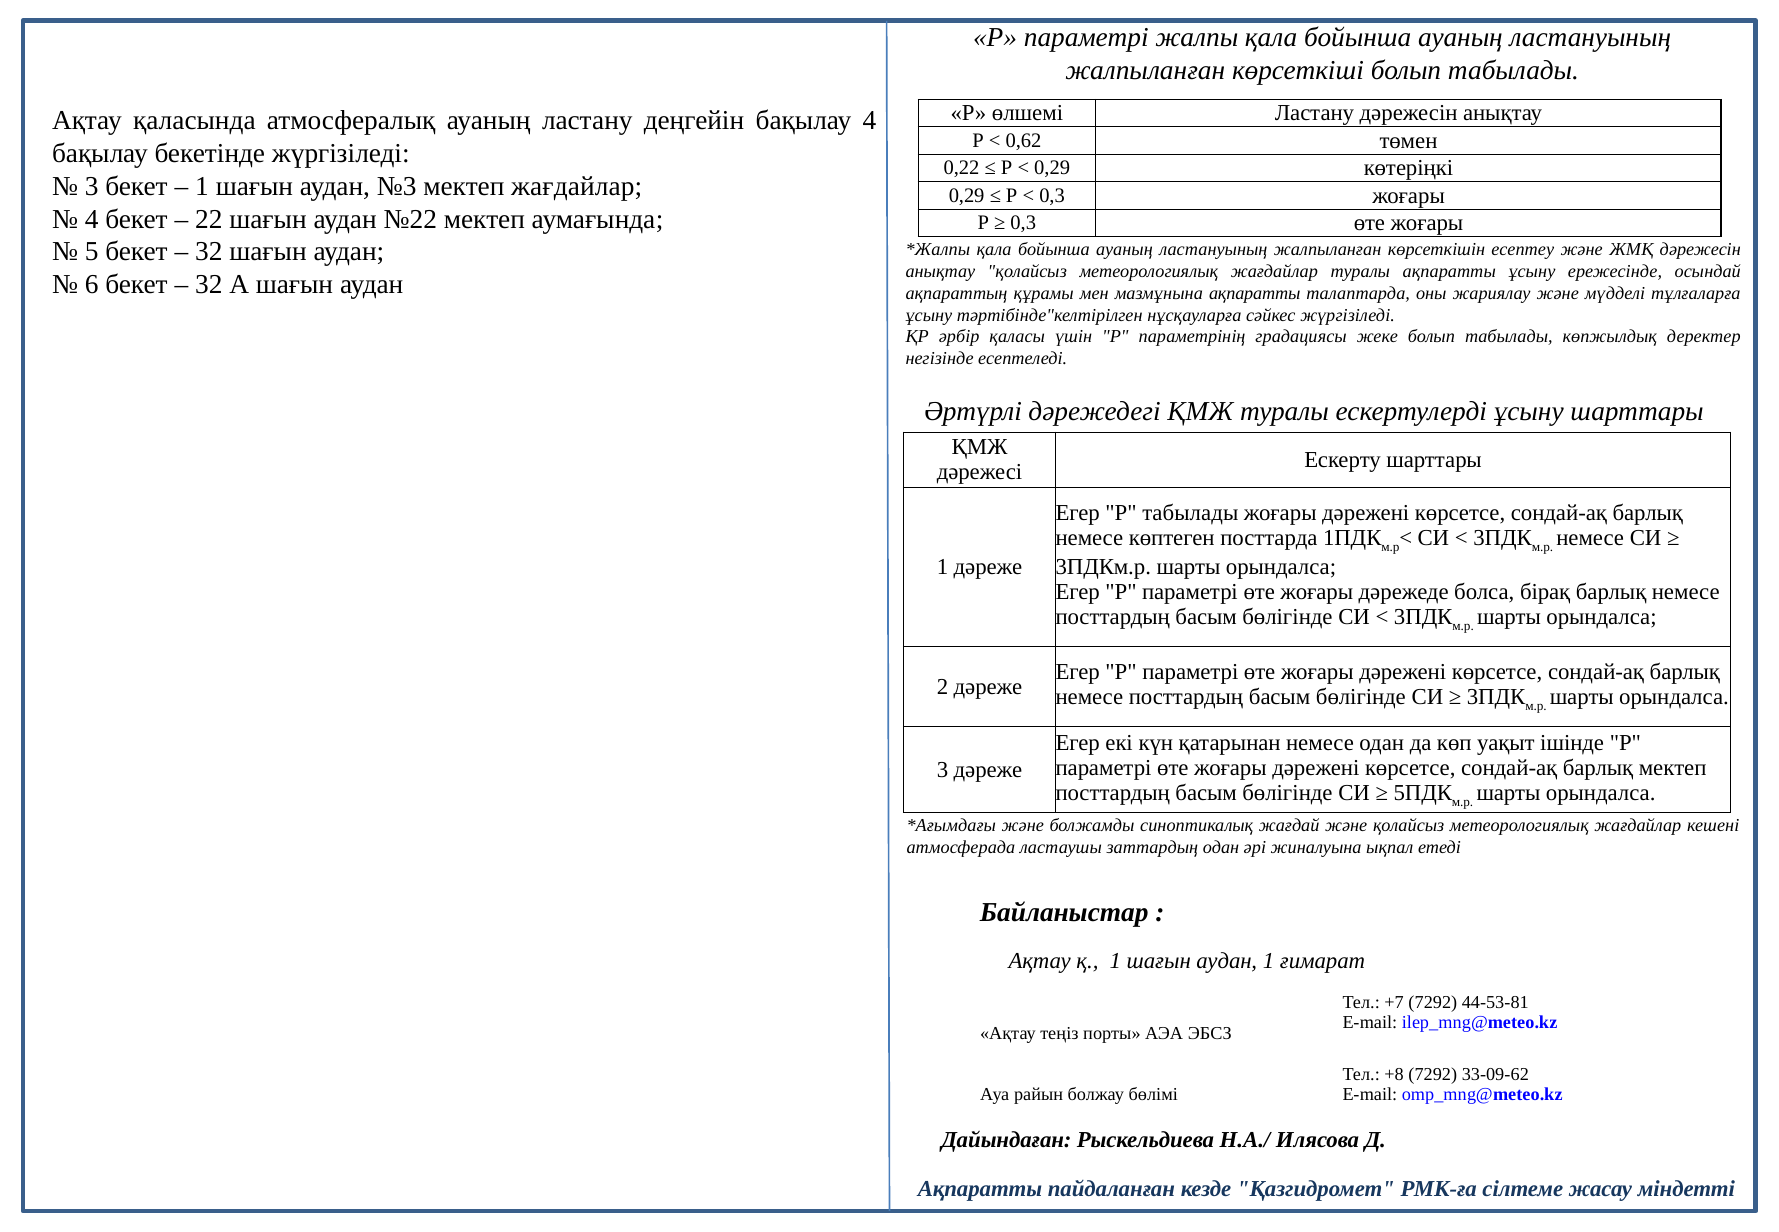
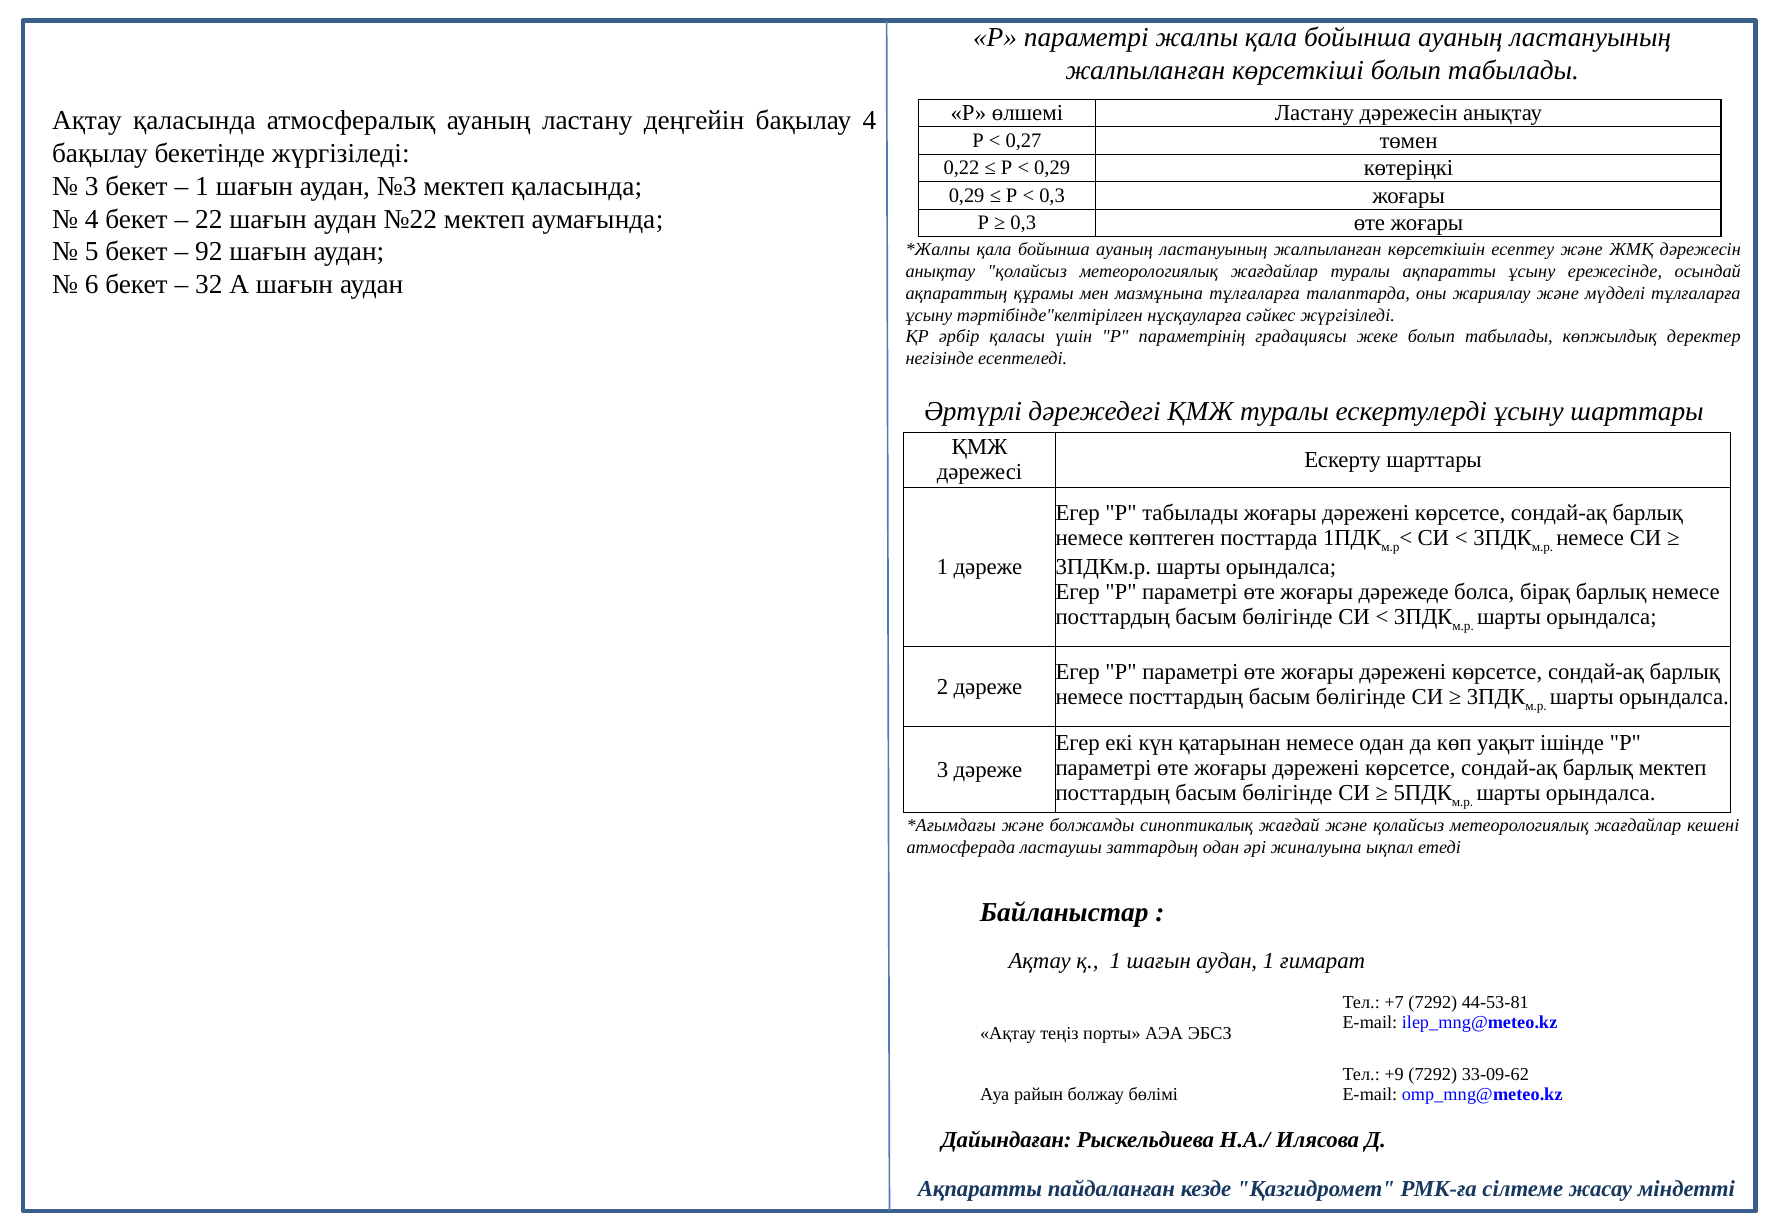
0,62: 0,62 -> 0,27
мектеп жағдайлар: жағдайлар -> қаласында
32 at (209, 252): 32 -> 92
мазмұнына ақпаратты: ақпаратты -> тұлғаларға
+8: +8 -> +9
